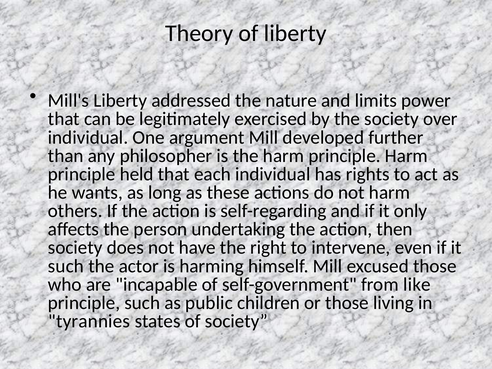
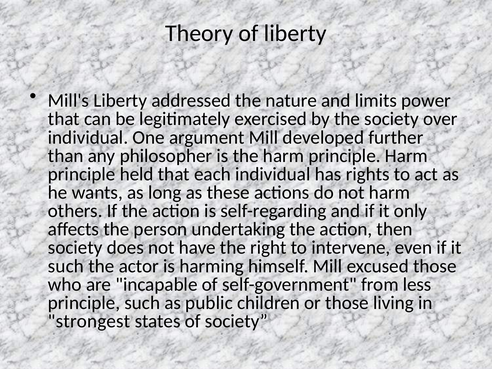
like: like -> less
tyrannies: tyrannies -> strongest
